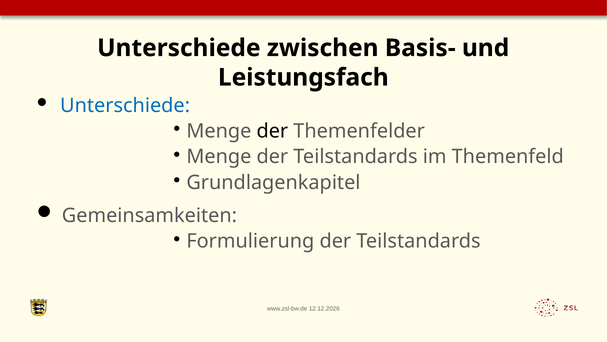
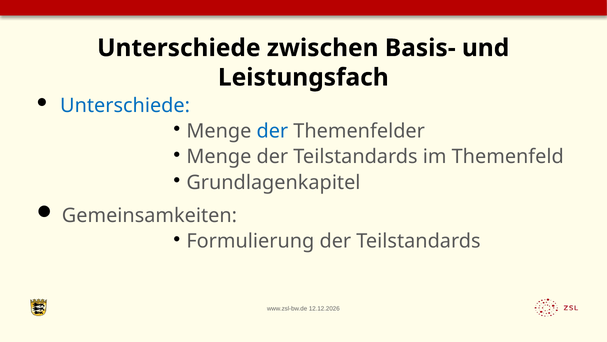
der at (272, 131) colour: black -> blue
